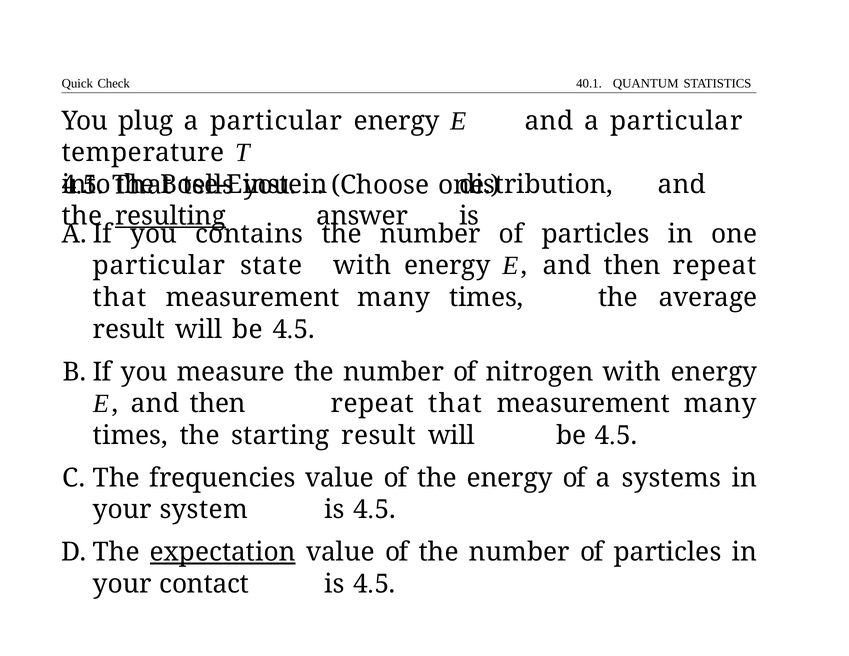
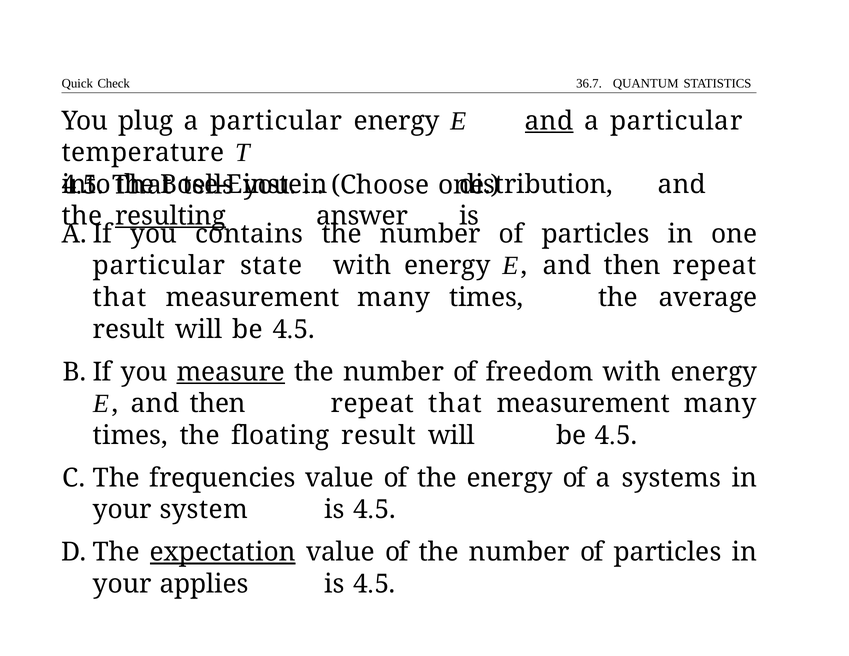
40.1: 40.1 -> 36.7
and at (549, 121) underline: none -> present
measure underline: none -> present
nitrogen: nitrogen -> freedom
starting: starting -> floating
contact: contact -> applies
